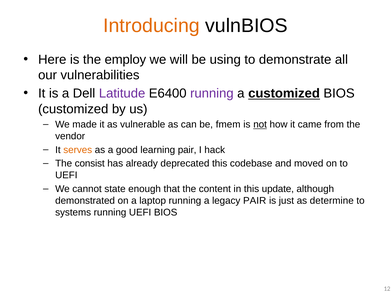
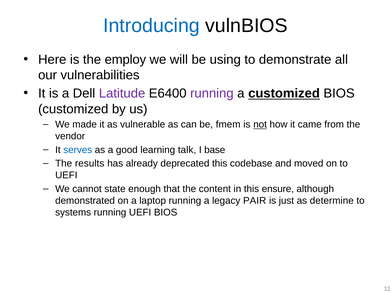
Introducing colour: orange -> blue
serves colour: orange -> blue
learning pair: pair -> talk
hack: hack -> base
consist: consist -> results
update: update -> ensure
